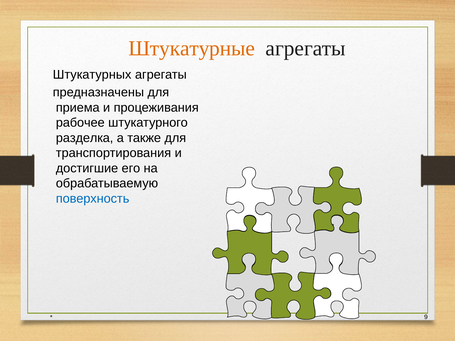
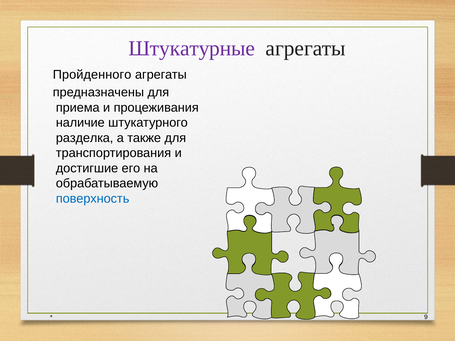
Штукатурные colour: orange -> purple
Штукатурных: Штукатурных -> Пройденного
рабочее: рабочее -> наличие
